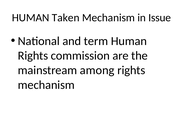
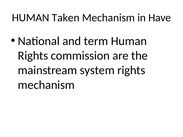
Issue: Issue -> Have
among: among -> system
